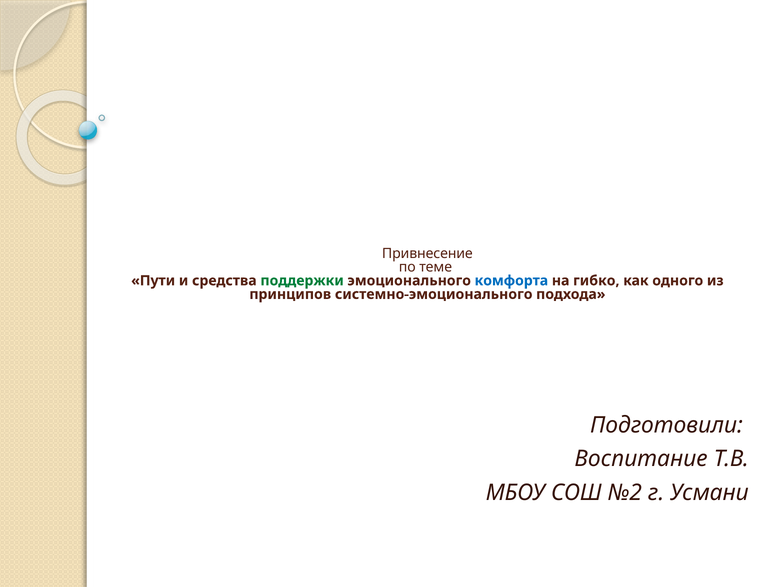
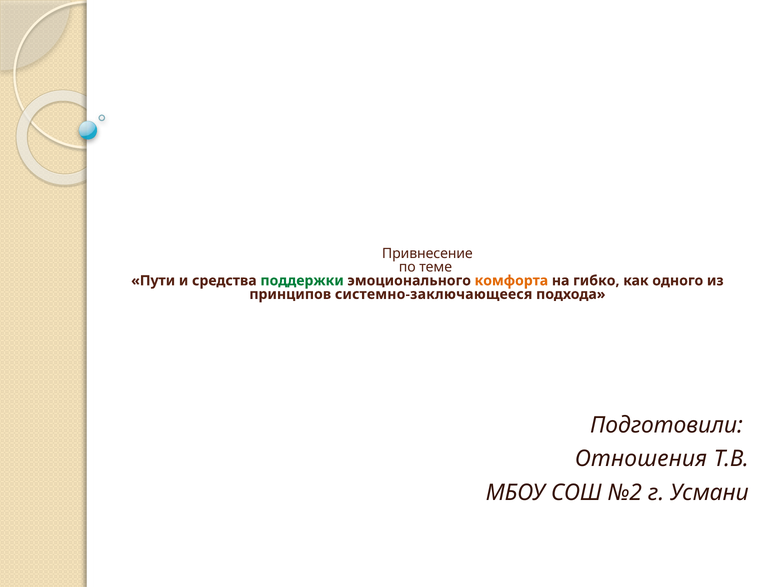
комфорта colour: blue -> orange
системно-эмоционального: системно-эмоционального -> системно-заключающееся
Воспитание: Воспитание -> Отношения
